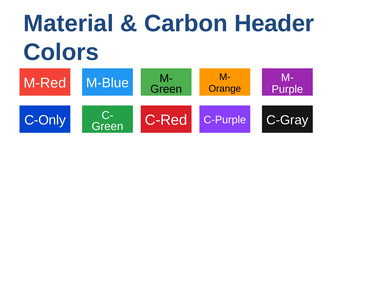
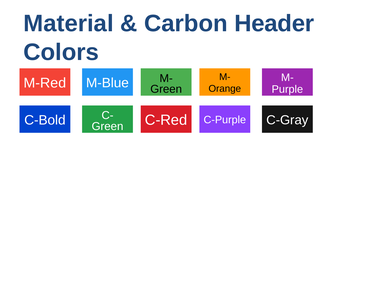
C-Only: C-Only -> C-Bold
